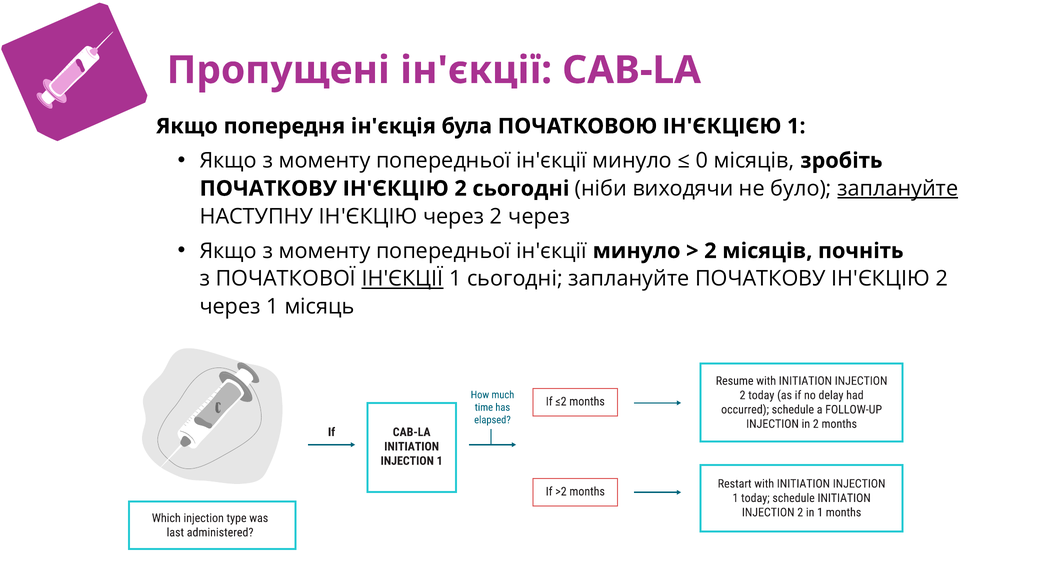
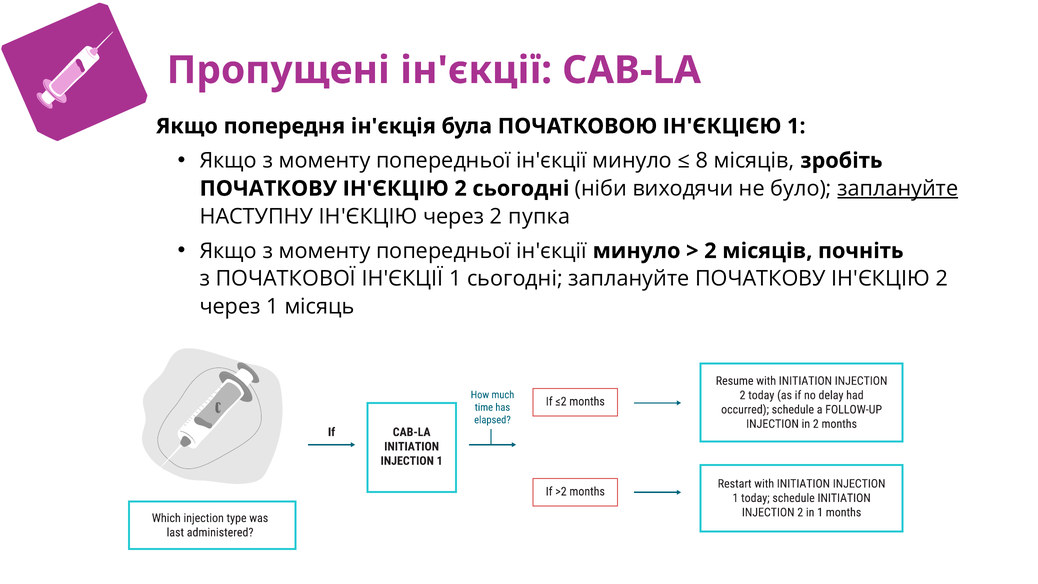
0: 0 -> 8
через 2 через: через -> пупка
ІН'ЄКЦІЇ at (402, 279) underline: present -> none
